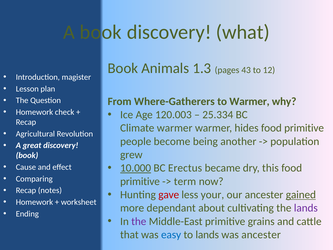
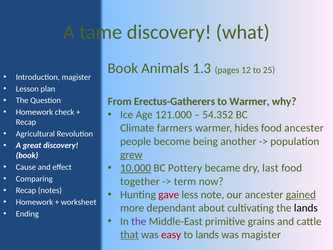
A book: book -> tame
43: 43 -> 12
12: 12 -> 25
Where-Gatherers: Where-Gatherers -> Erectus-Gatherers
120.003: 120.003 -> 121.000
25.334: 25.334 -> 54.352
Climate warmer: warmer -> farmers
primitive at (304, 128): primitive -> ancester
grew underline: none -> present
Erectus: Erectus -> Pottery
this: this -> last
primitive at (140, 181): primitive -> together
your: your -> note
lands at (306, 208) colour: purple -> black
that underline: none -> present
easy colour: blue -> red
was ancester: ancester -> magister
